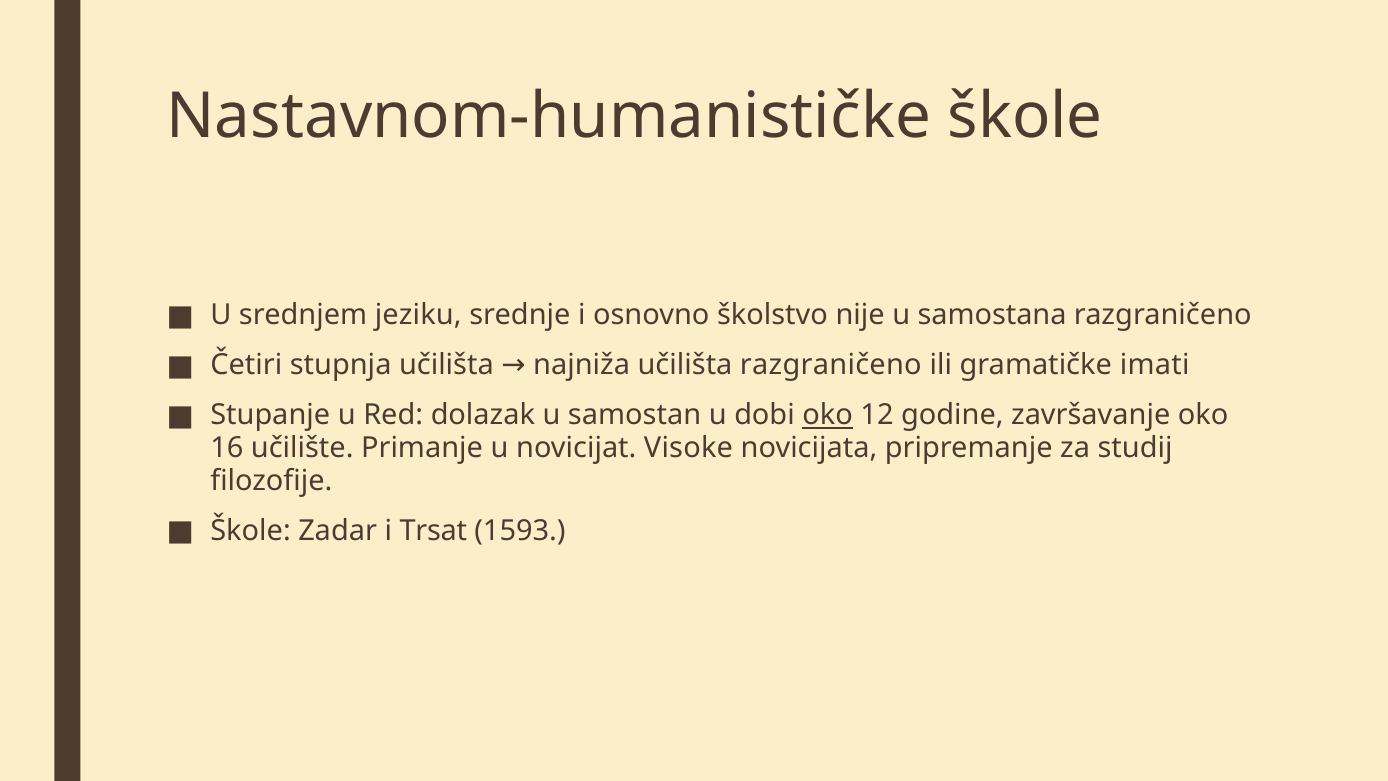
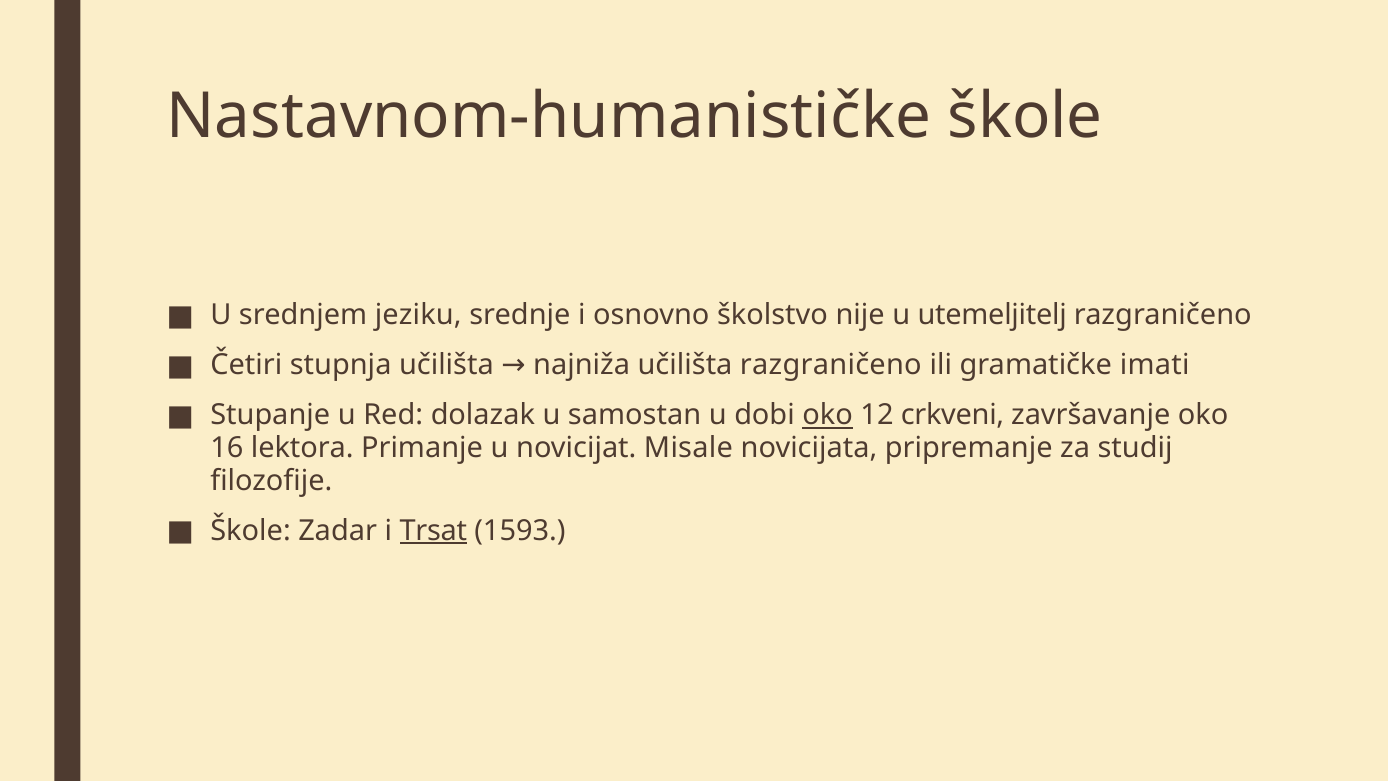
samostana: samostana -> utemeljitelj
godine: godine -> crkveni
učilište: učilište -> lektora
Visoke: Visoke -> Misale
Trsat underline: none -> present
